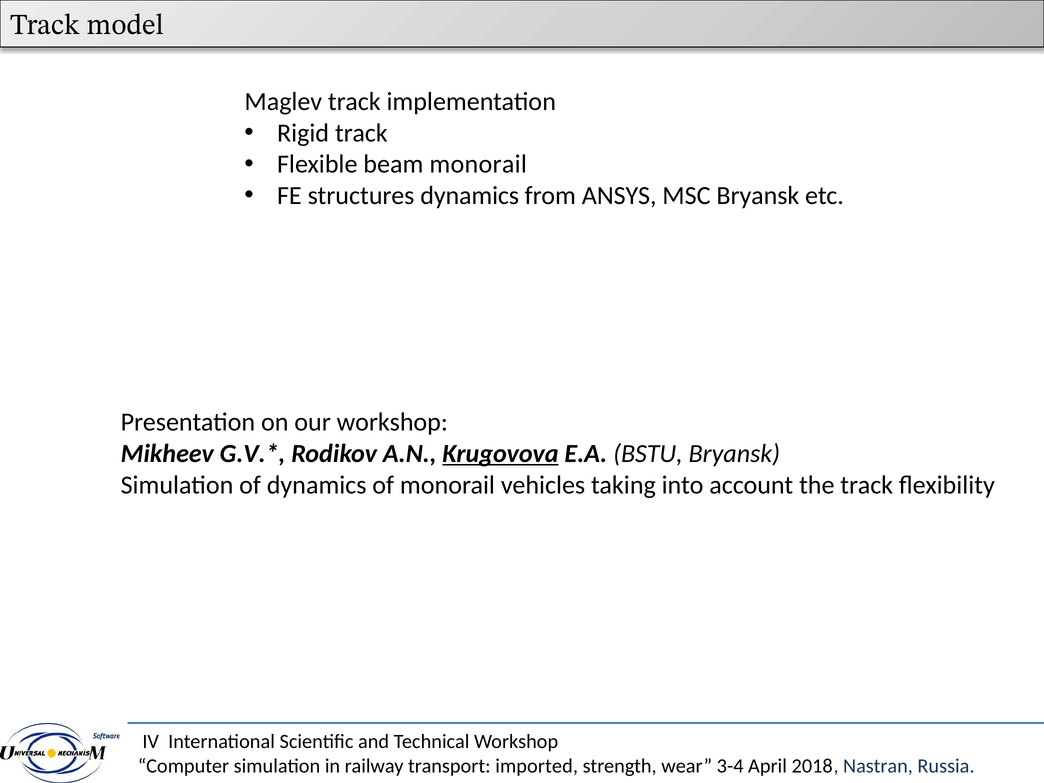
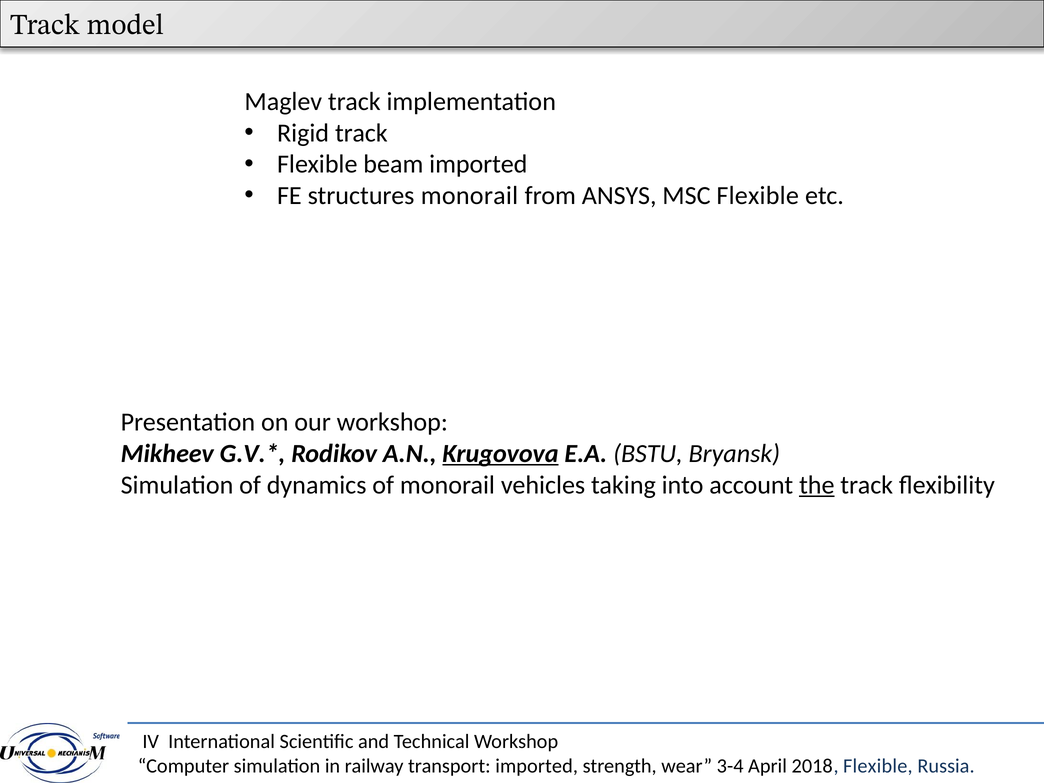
beam monorail: monorail -> imported
structures dynamics: dynamics -> monorail
MSC Bryansk: Bryansk -> Flexible
the underline: none -> present
Nastran at (878, 766): Nastran -> Flexible
